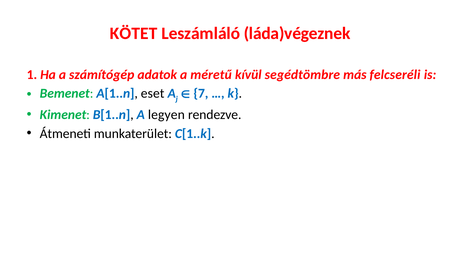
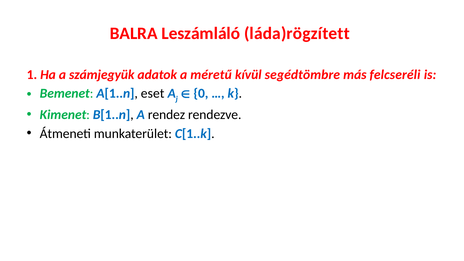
KÖTET: KÖTET -> BALRA
láda)végeznek: láda)végeznek -> láda)rögzített
számítógép: számítógép -> számjegyük
7: 7 -> 0
legyen: legyen -> rendez
